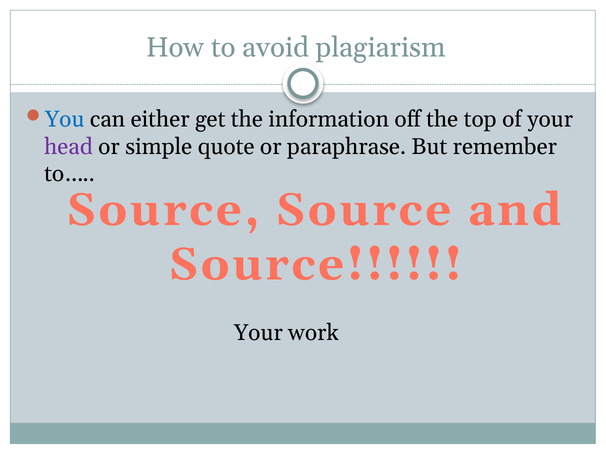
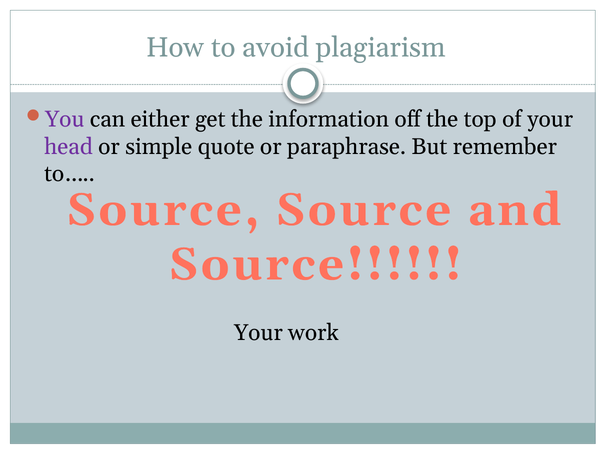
You colour: blue -> purple
